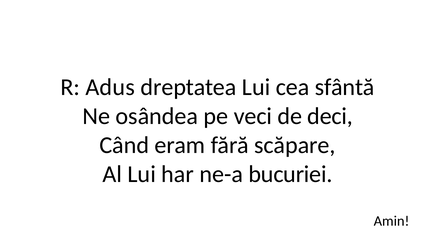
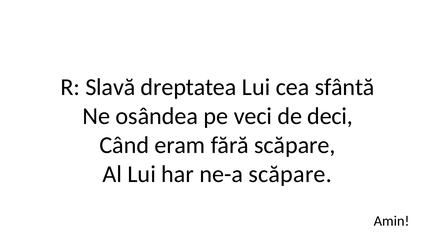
Adus: Adus -> Slavă
ne-a bucuriei: bucuriei -> scăpare
